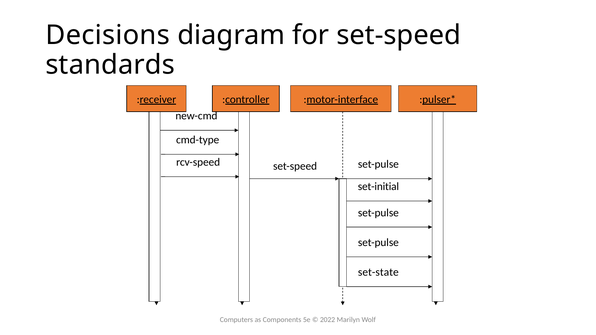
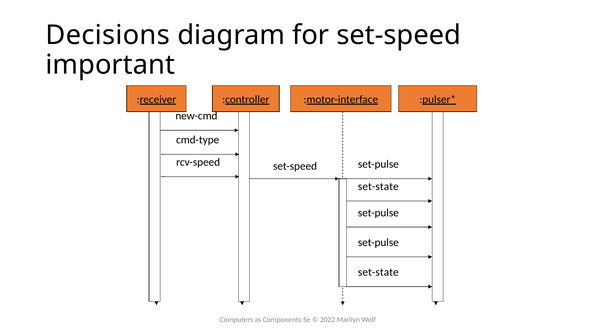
standards: standards -> important
set-initial at (378, 187): set-initial -> set-state
